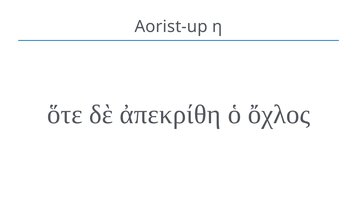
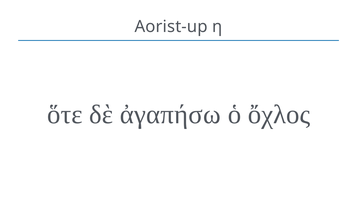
ἀπεκρίθη: ἀπεκρίθη -> ἀγαπήσω
